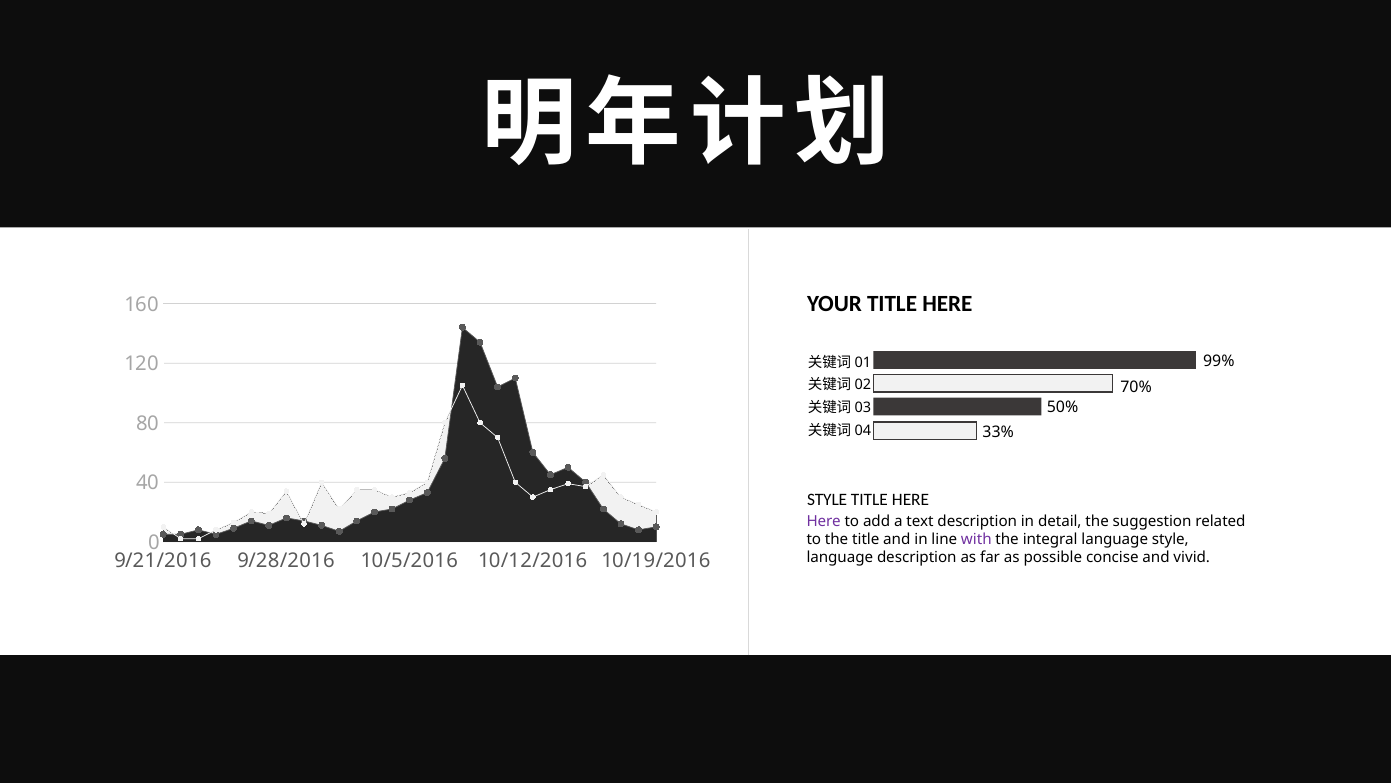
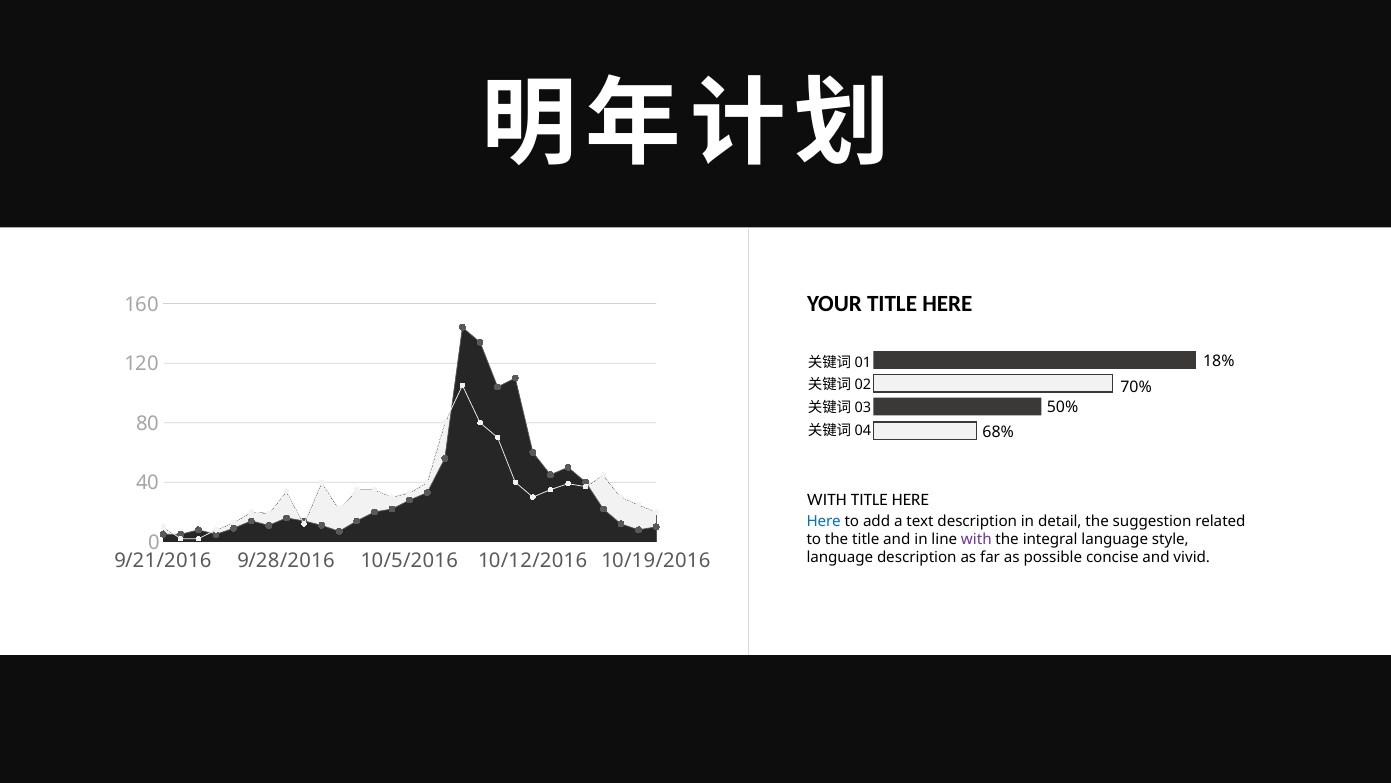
99%: 99% -> 18%
33%: 33% -> 68%
STYLE at (827, 499): STYLE -> WITH
Here at (824, 521) colour: purple -> blue
